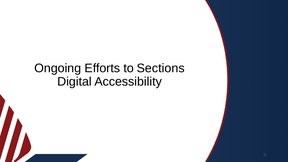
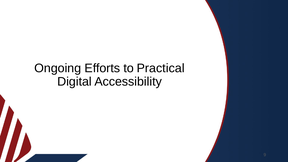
Sections: Sections -> Practical
